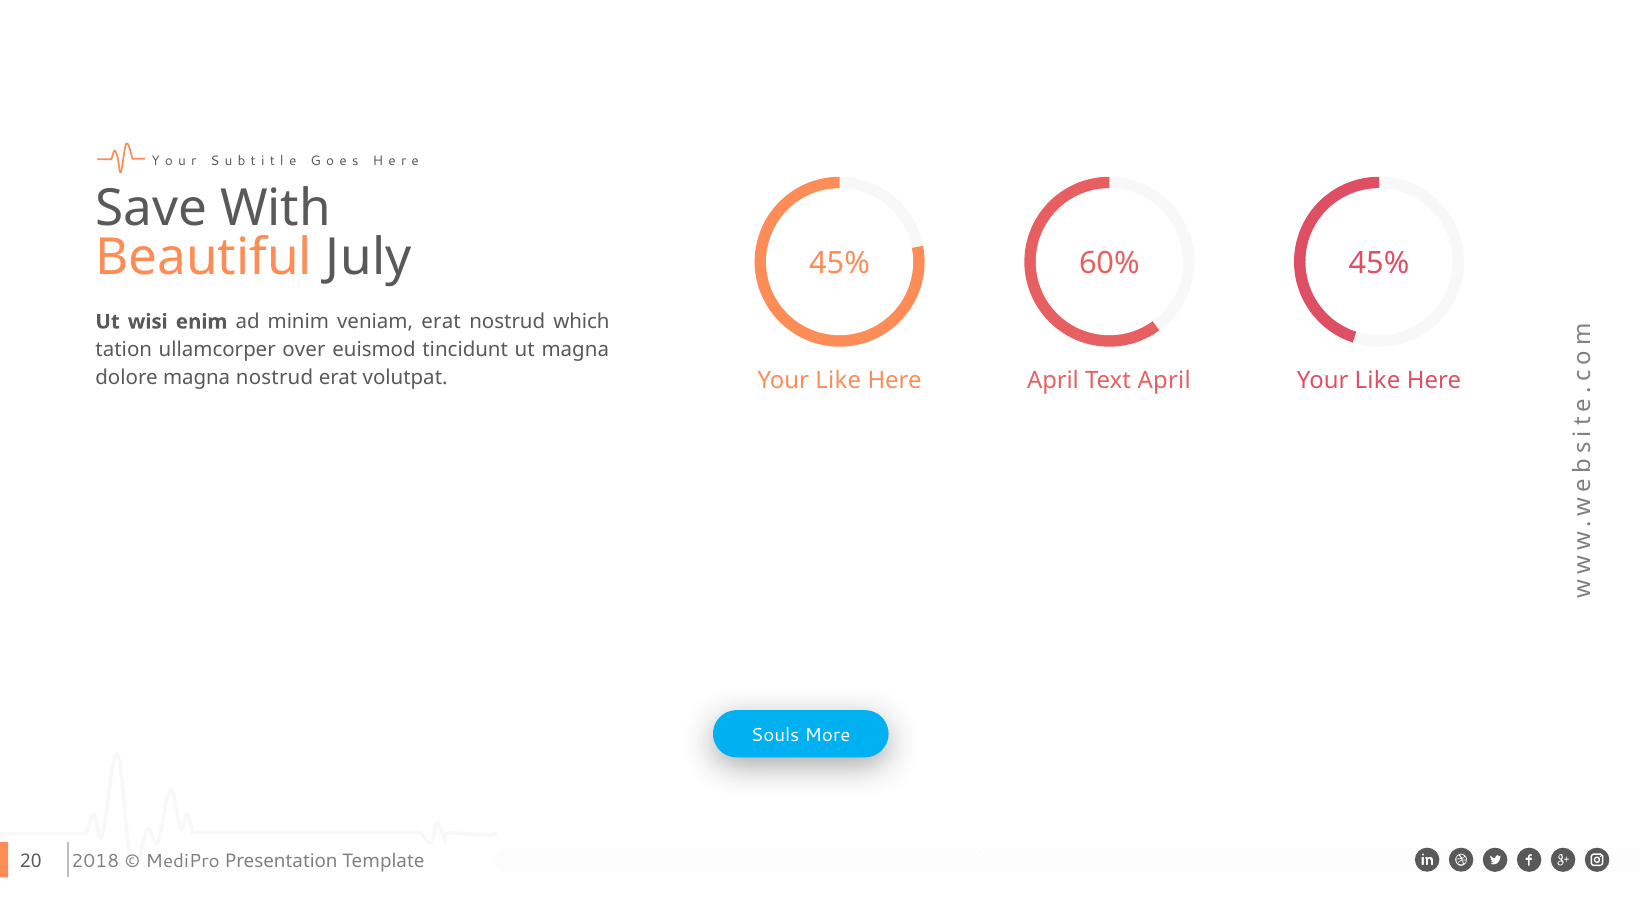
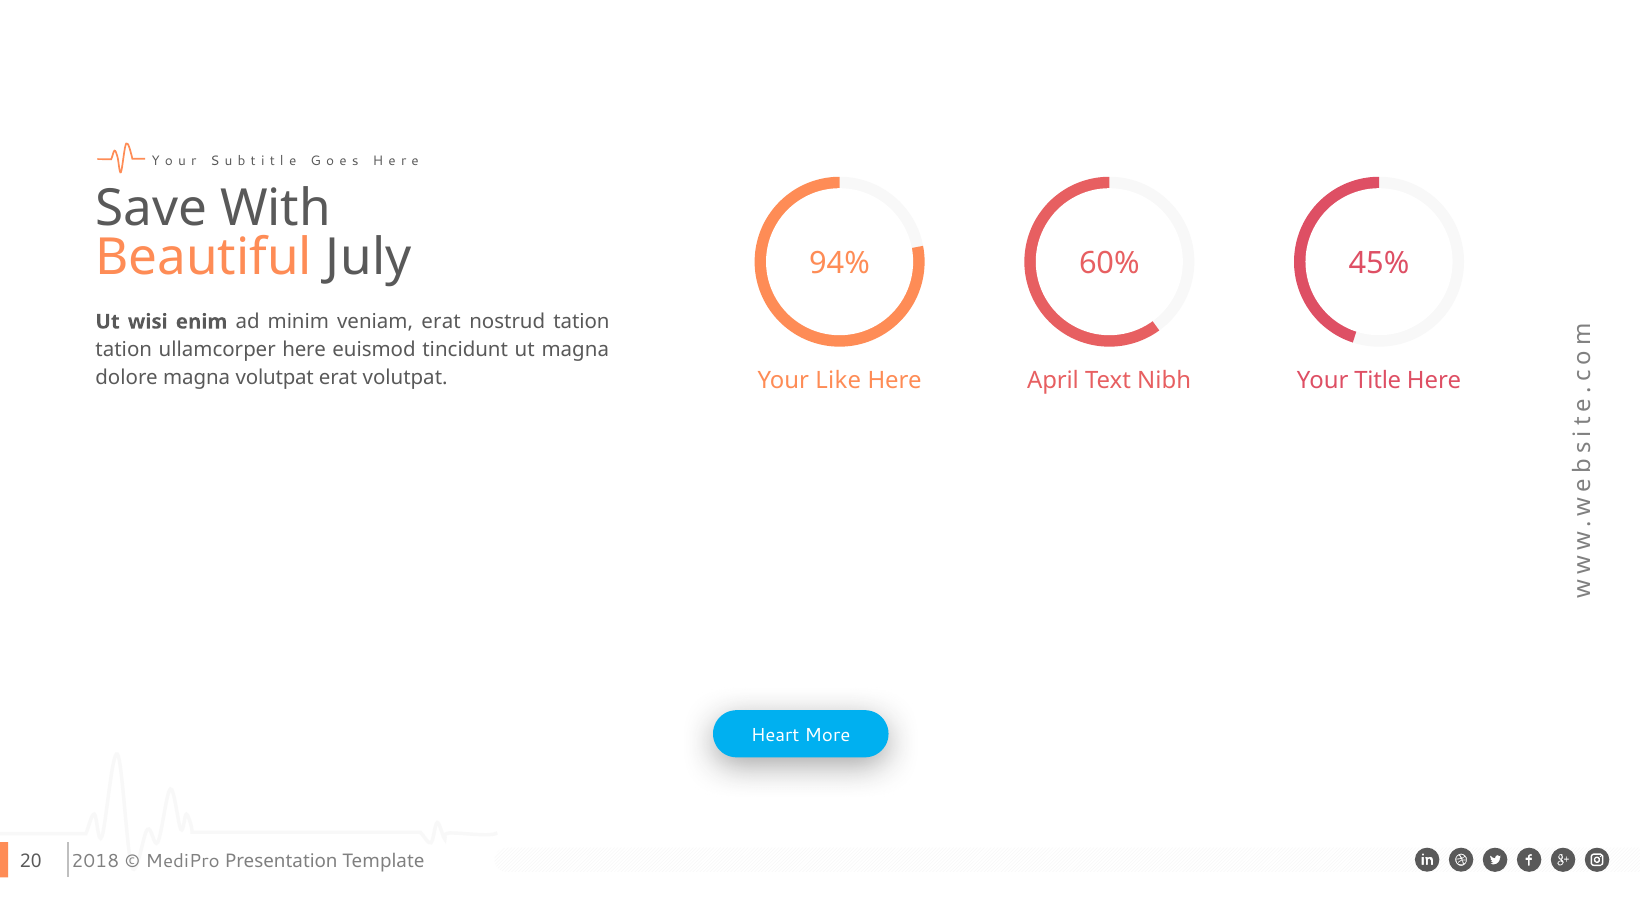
45% at (839, 264): 45% -> 94%
nostrud which: which -> tation
ullamcorper over: over -> here
magna nostrud: nostrud -> volutpat
Text April: April -> Nibh
Like at (1378, 381): Like -> Title
Souls: Souls -> Heart
